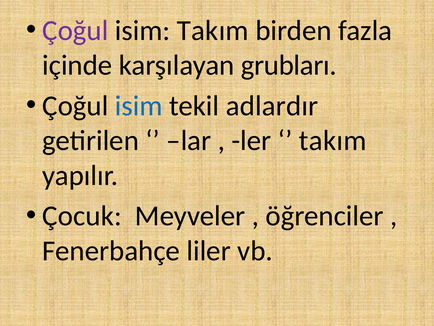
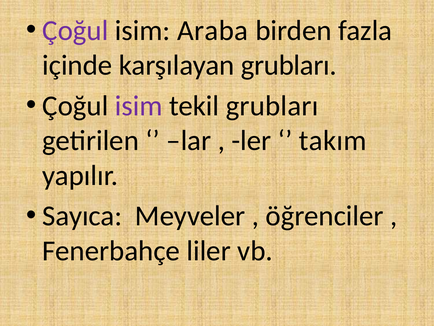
isim Takım: Takım -> Araba
isim at (139, 106) colour: blue -> purple
tekil adlardır: adlardır -> grubları
Çocuk: Çocuk -> Sayıca
